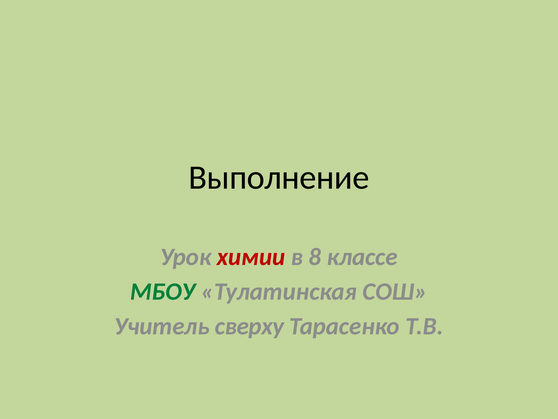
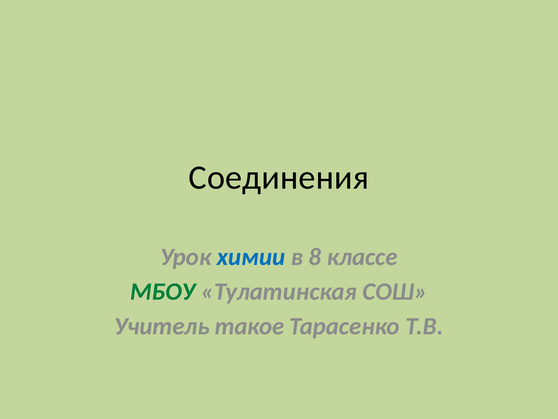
Выполнение: Выполнение -> Соединения
химии colour: red -> blue
сверху: сверху -> такое
